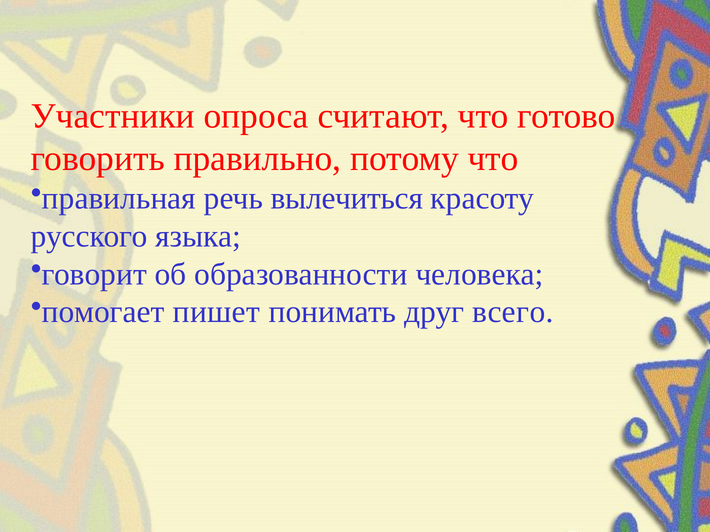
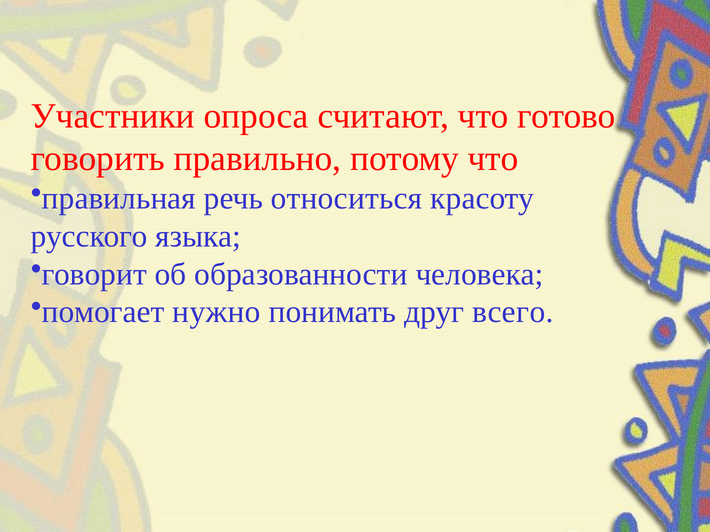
вылечиться: вылечиться -> относиться
пишет: пишет -> нужно
